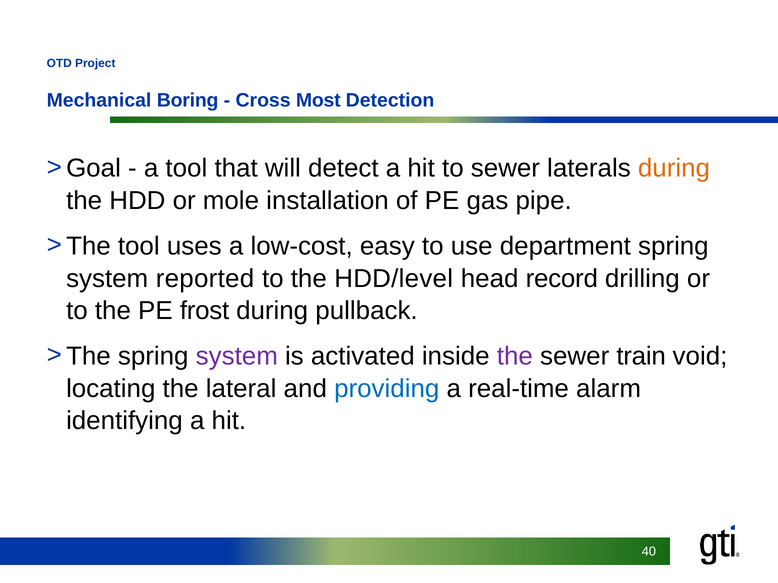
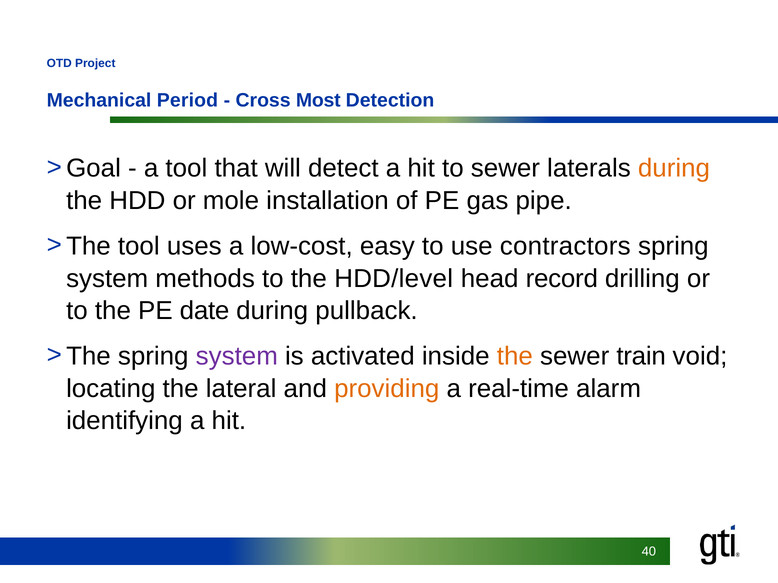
Boring: Boring -> Period
department: department -> contractors
reported: reported -> methods
frost: frost -> date
the at (515, 356) colour: purple -> orange
providing colour: blue -> orange
